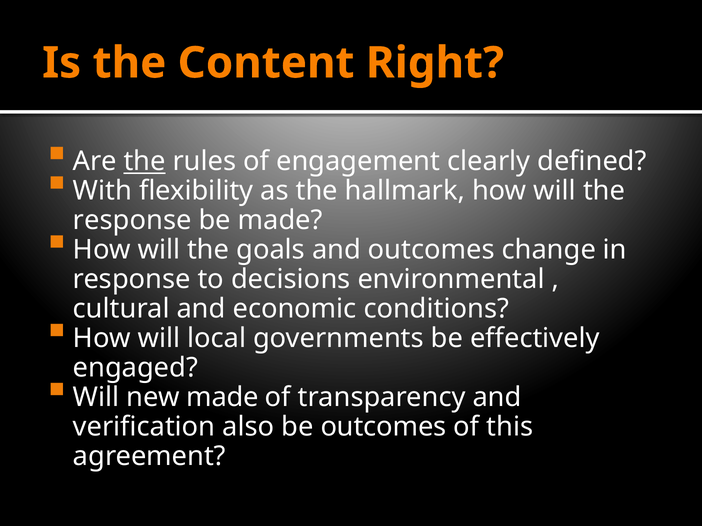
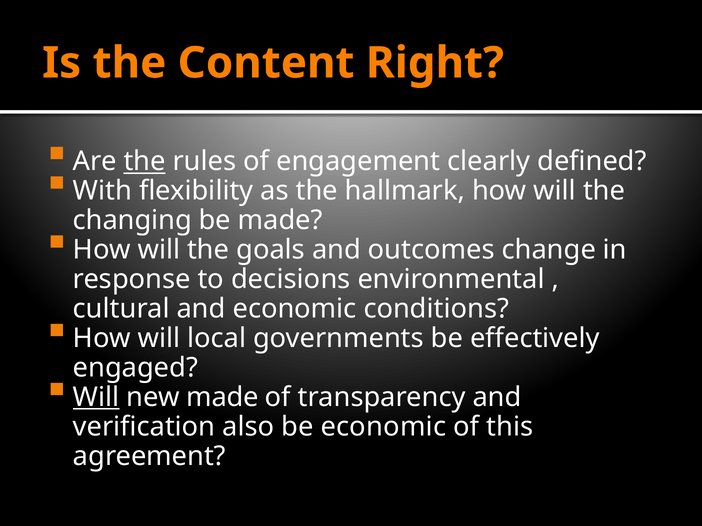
response at (132, 221): response -> changing
Will at (96, 398) underline: none -> present
be outcomes: outcomes -> economic
